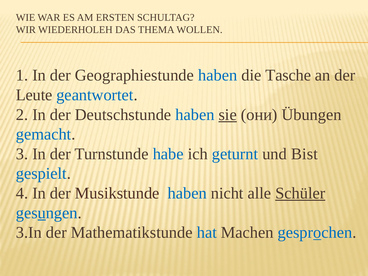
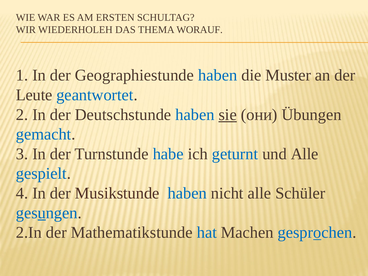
WOLLEN: WOLLEN -> WORAUF
Tasche: Tasche -> Muster
und Bist: Bist -> Alle
Schüler underline: present -> none
3.In: 3.In -> 2.In
